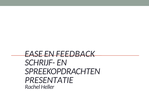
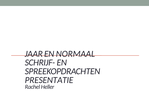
EASE: EASE -> JAAR
FEEDBACK: FEEDBACK -> NORMAAL
